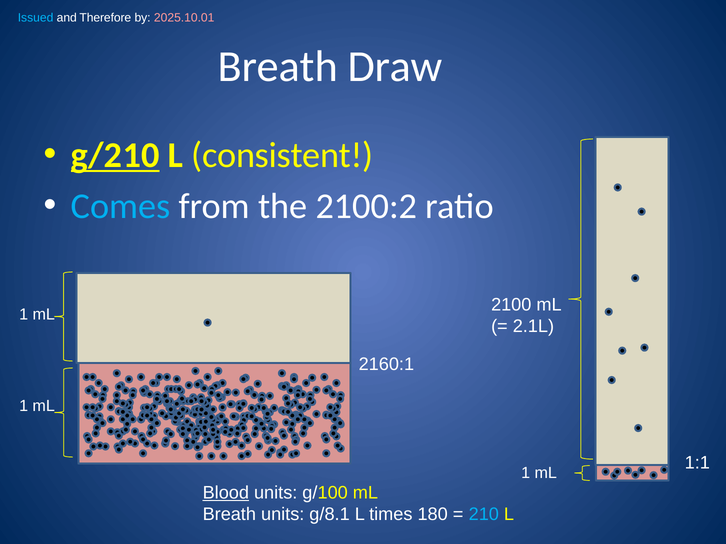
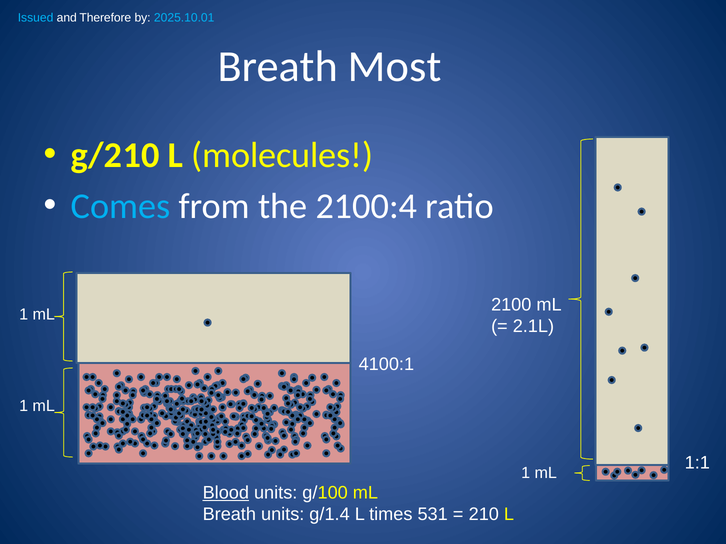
2025.10.01 colour: pink -> light blue
Draw: Draw -> Most
g/210 underline: present -> none
consistent: consistent -> molecules
2100:2: 2100:2 -> 2100:4
2160:1: 2160:1 -> 4100:1
g/8.1: g/8.1 -> g/1.4
180: 180 -> 531
210 colour: light blue -> white
